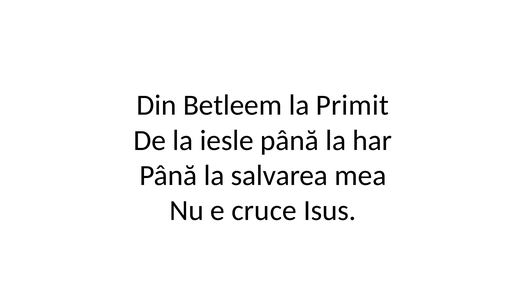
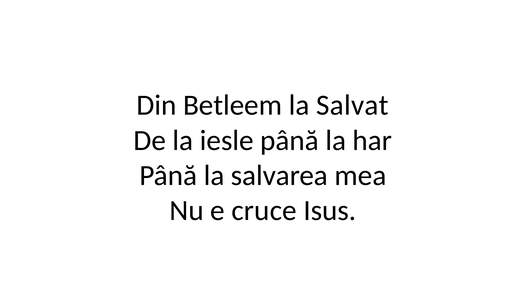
Primit: Primit -> Salvat
